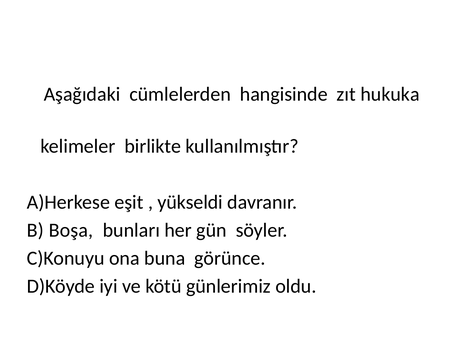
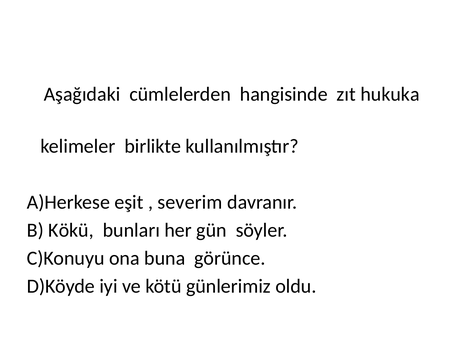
yükseldi: yükseldi -> severim
Boşa: Boşa -> Kökü
